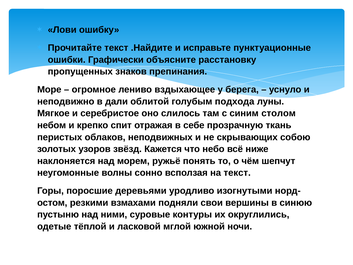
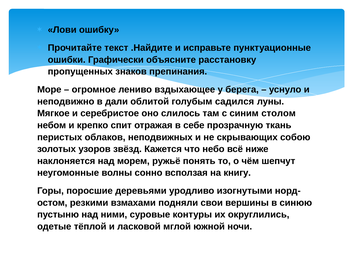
подхода: подхода -> садился
на текст: текст -> книгу
